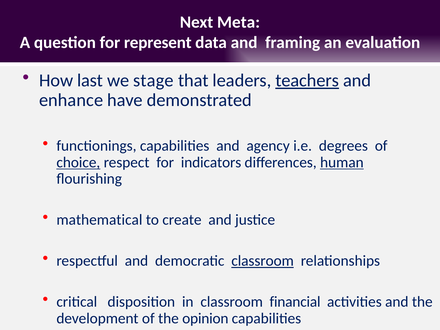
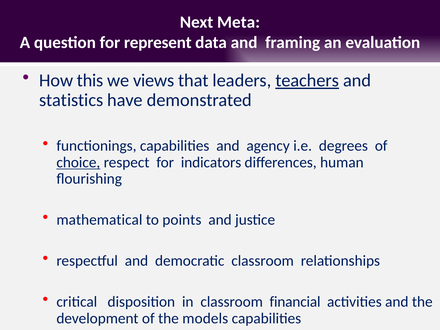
last: last -> this
stage: stage -> views
enhance: enhance -> statistics
human underline: present -> none
create: create -> points
classroom at (263, 261) underline: present -> none
opinion: opinion -> models
